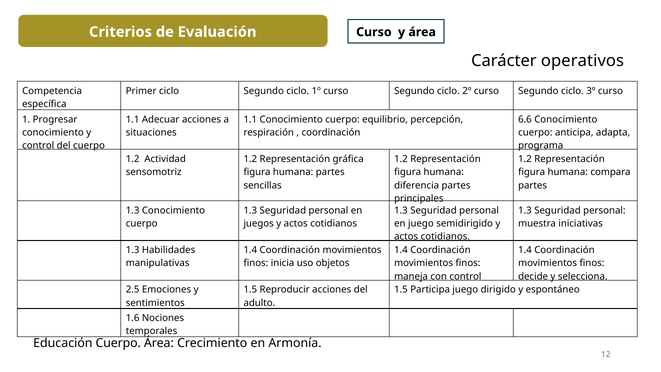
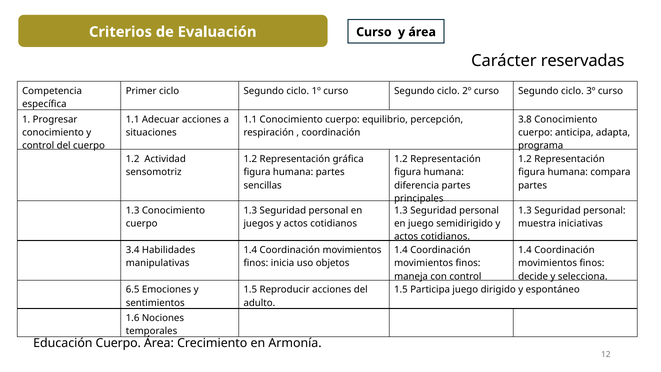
operativos: operativos -> reservadas
6.6: 6.6 -> 3.8
1.3 at (133, 250): 1.3 -> 3.4
2.5: 2.5 -> 6.5
